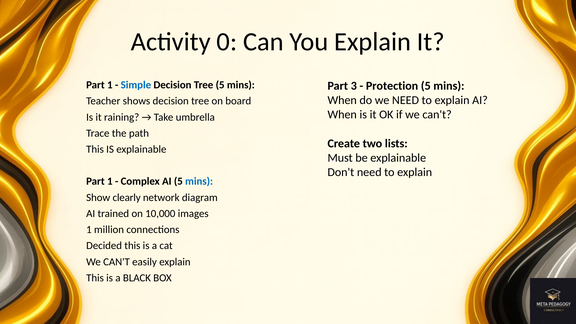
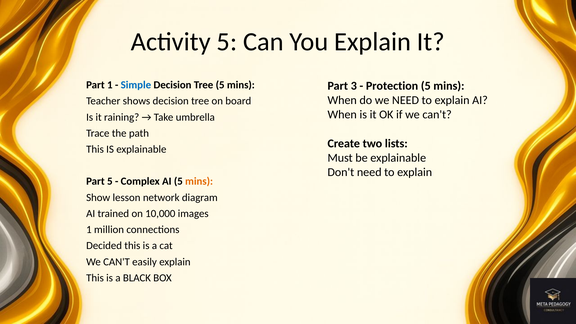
Activity 0: 0 -> 5
1 at (110, 181): 1 -> 5
mins at (199, 181) colour: blue -> orange
clearly: clearly -> lesson
